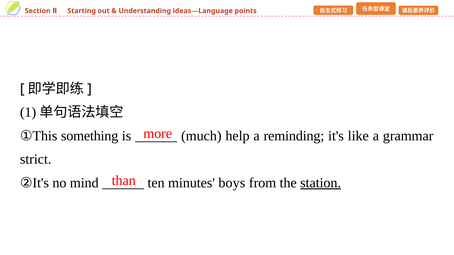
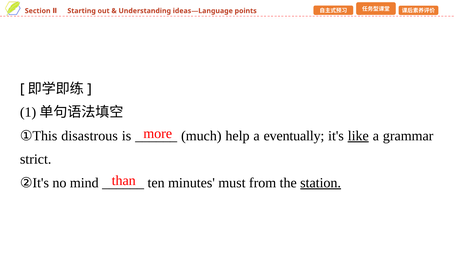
something: something -> disastrous
reminding: reminding -> eventually
like underline: none -> present
boys: boys -> must
